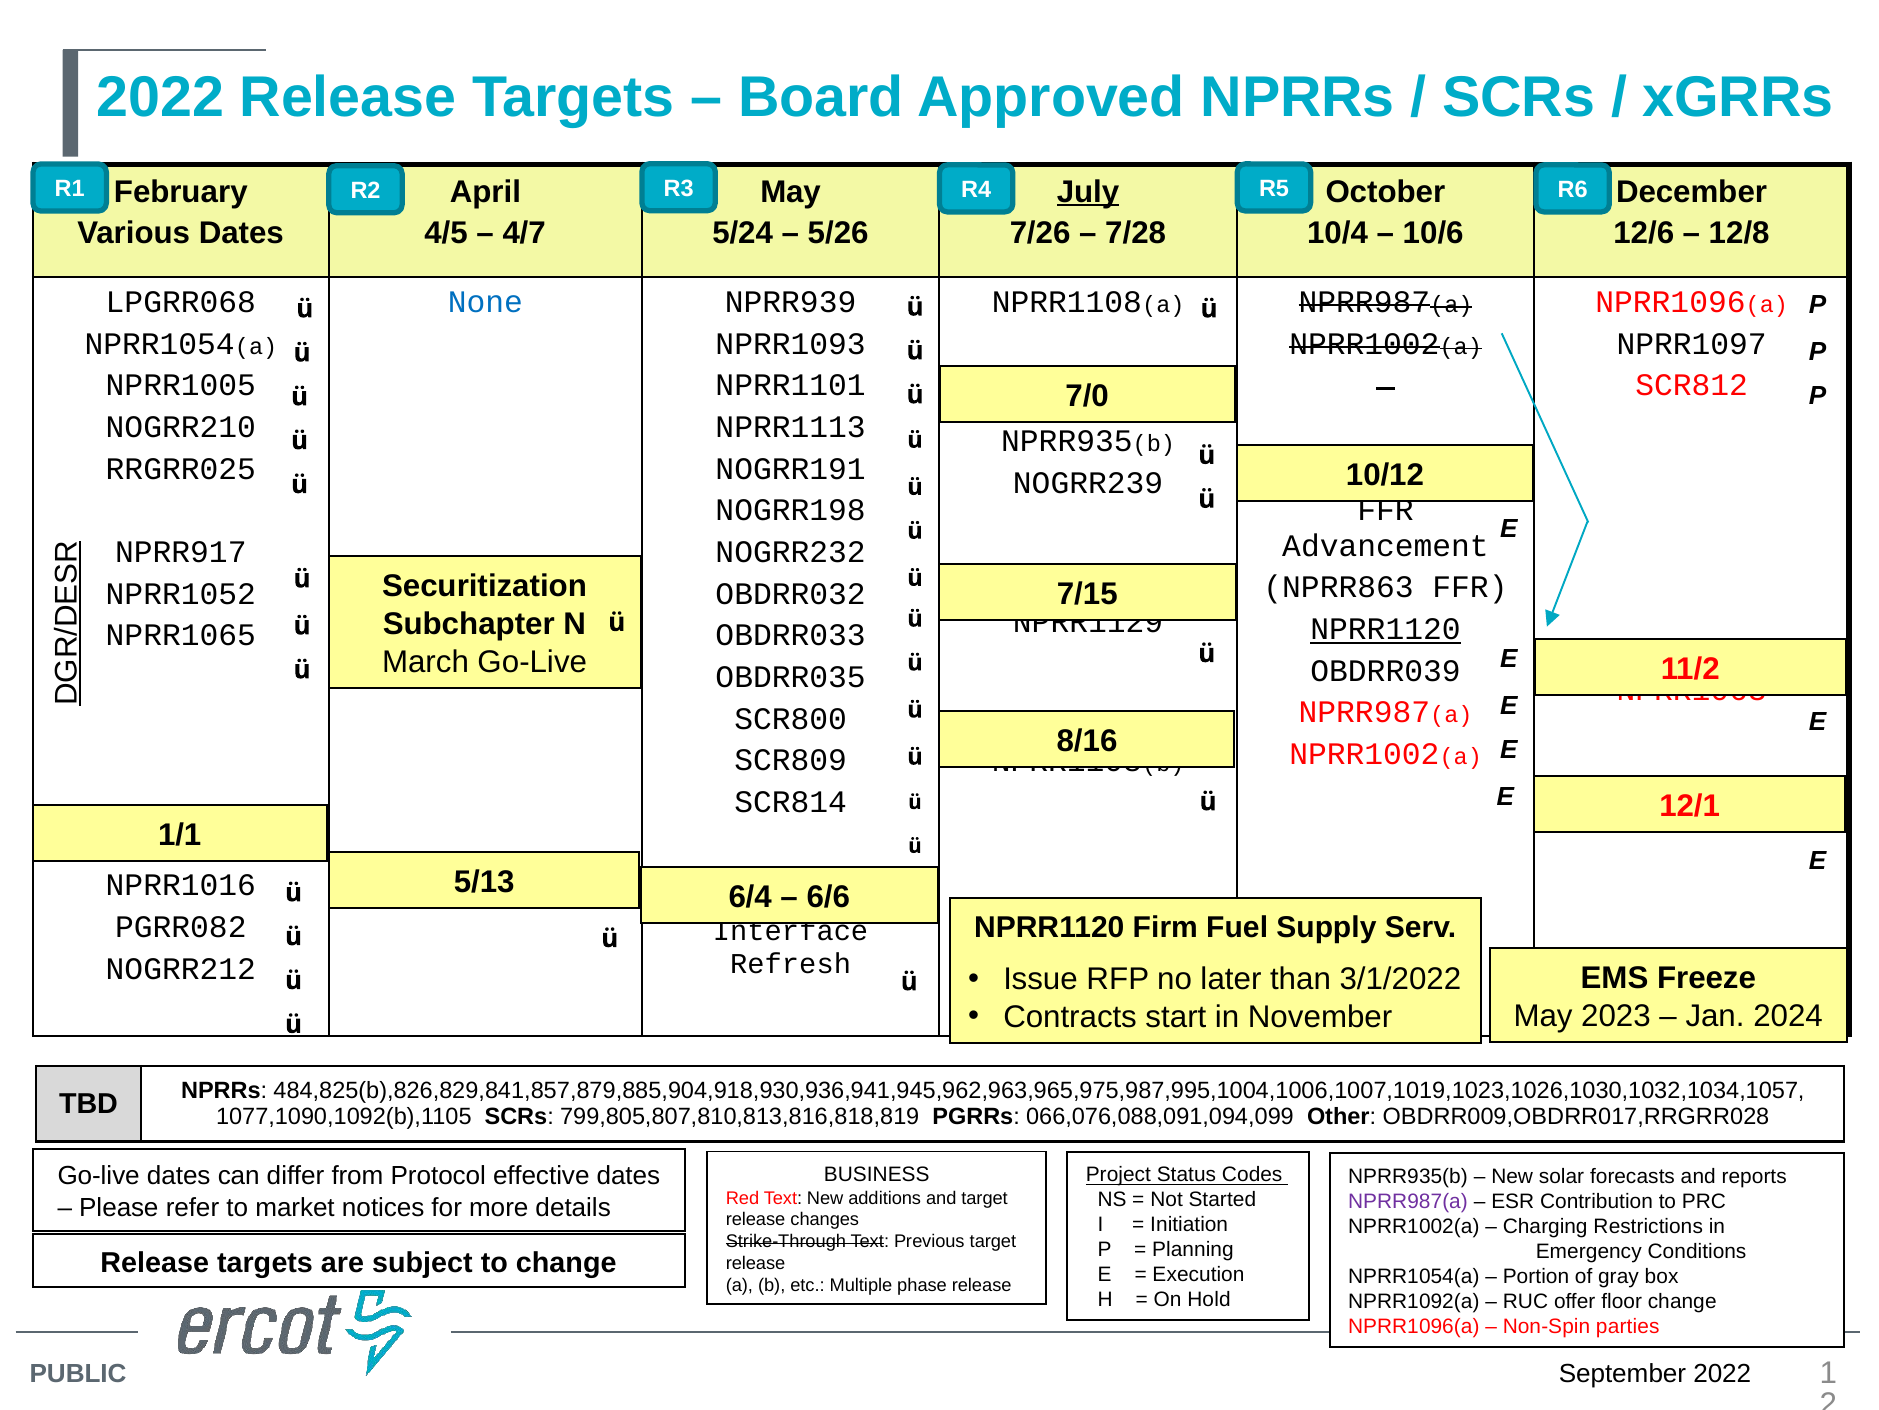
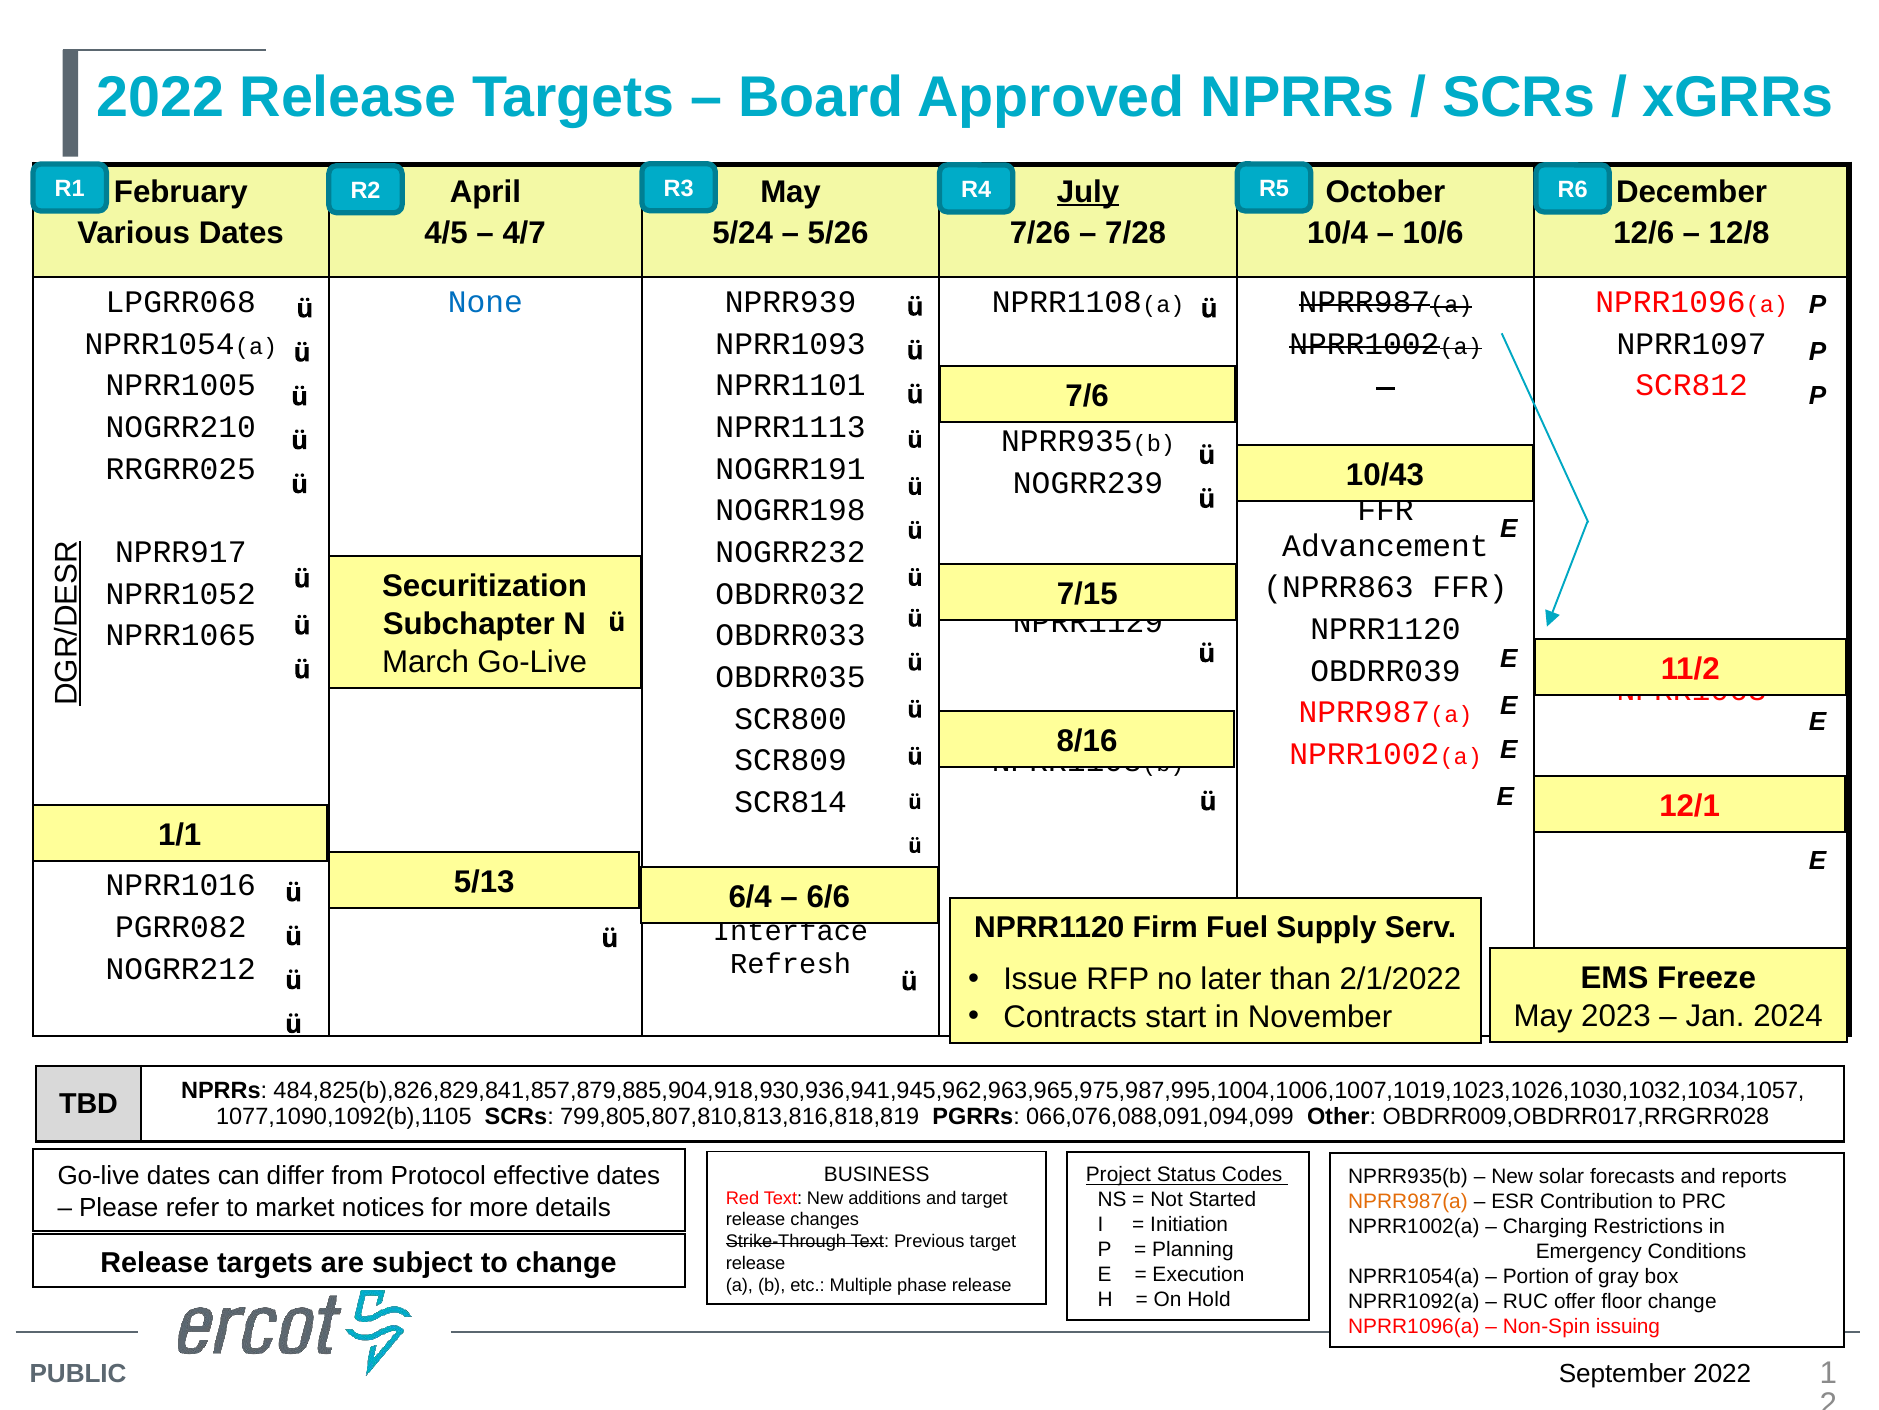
7/0: 7/0 -> 7/6
10/12: 10/12 -> 10/43
NPRR1120 at (1386, 629) underline: present -> none
3/1/2022: 3/1/2022 -> 2/1/2022
NPRR987(a colour: purple -> orange
parties: parties -> issuing
